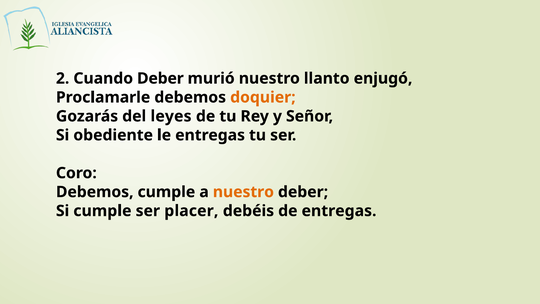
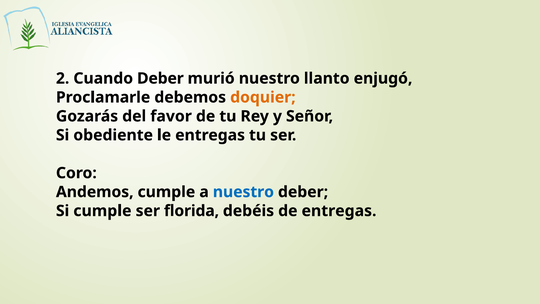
leyes: leyes -> favor
Debemos at (95, 192): Debemos -> Andemos
nuestro at (243, 192) colour: orange -> blue
placer: placer -> florida
